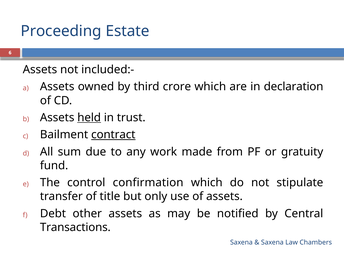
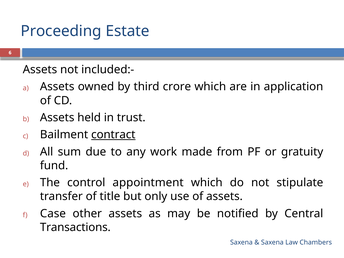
declaration: declaration -> application
held underline: present -> none
confirmation: confirmation -> appointment
Debt: Debt -> Case
